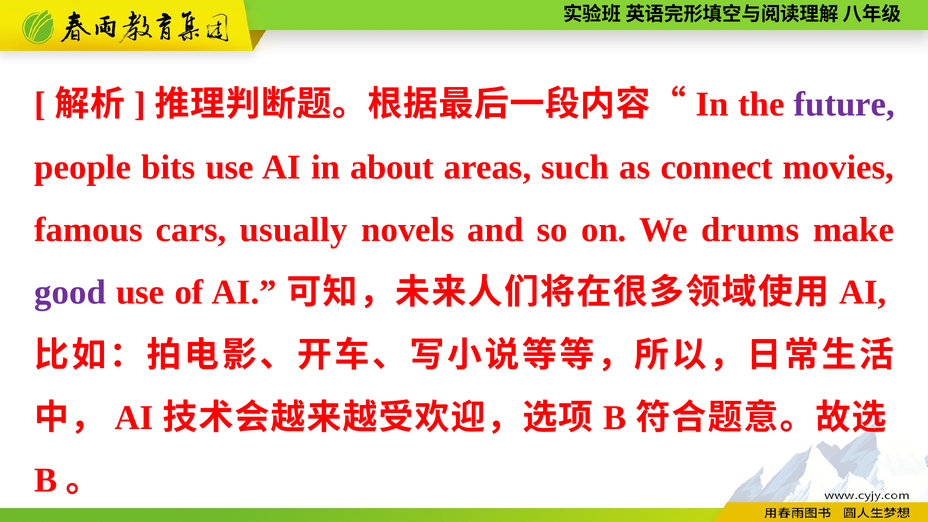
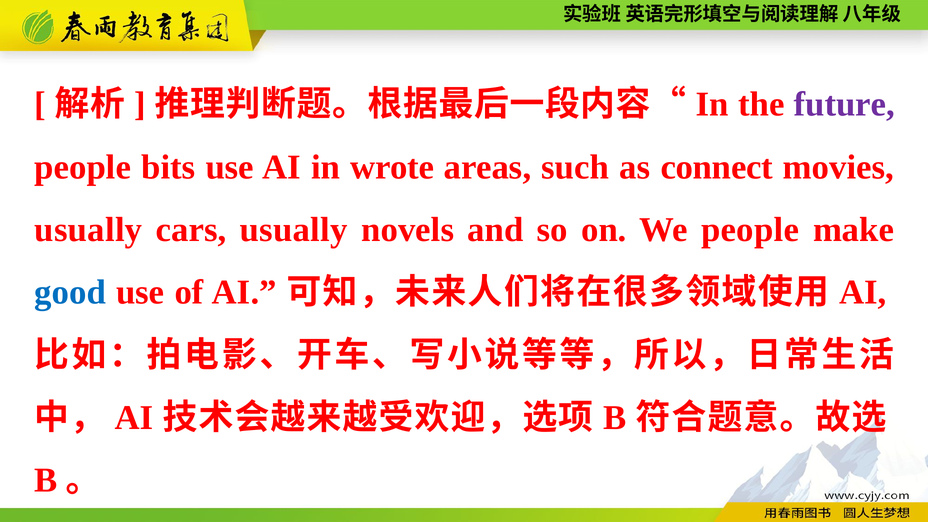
about: about -> wrote
famous at (89, 230): famous -> usually
We drums: drums -> people
good colour: purple -> blue
